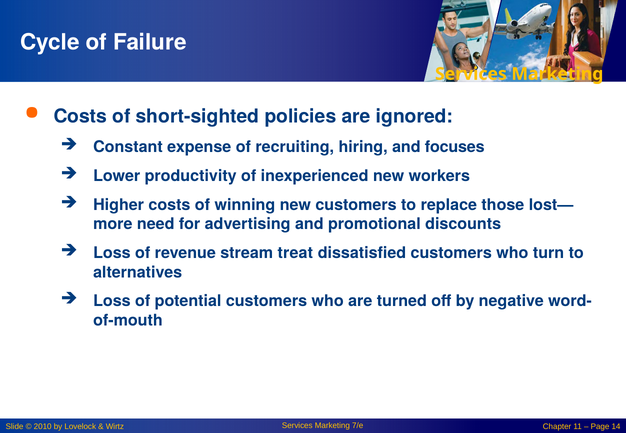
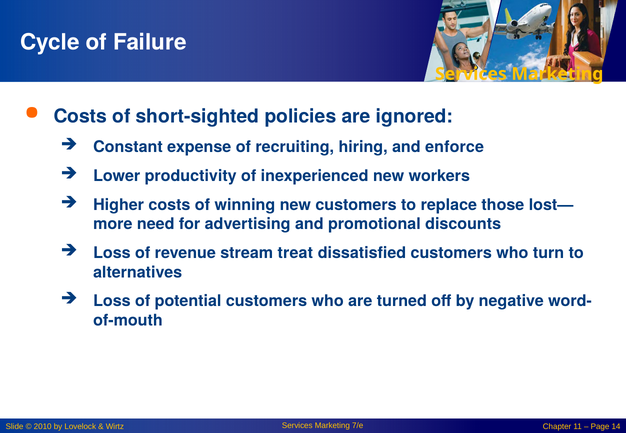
focuses: focuses -> enforce
